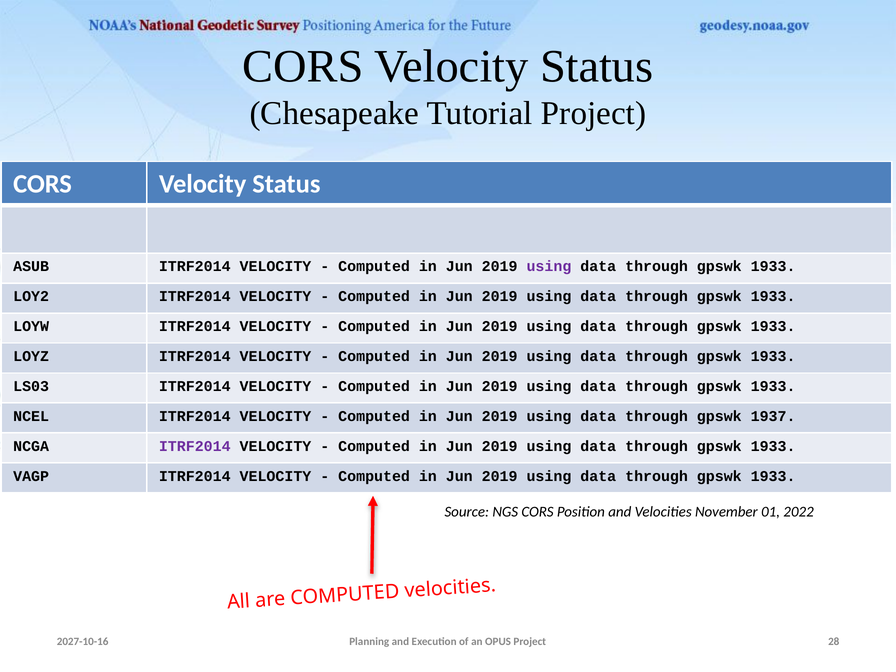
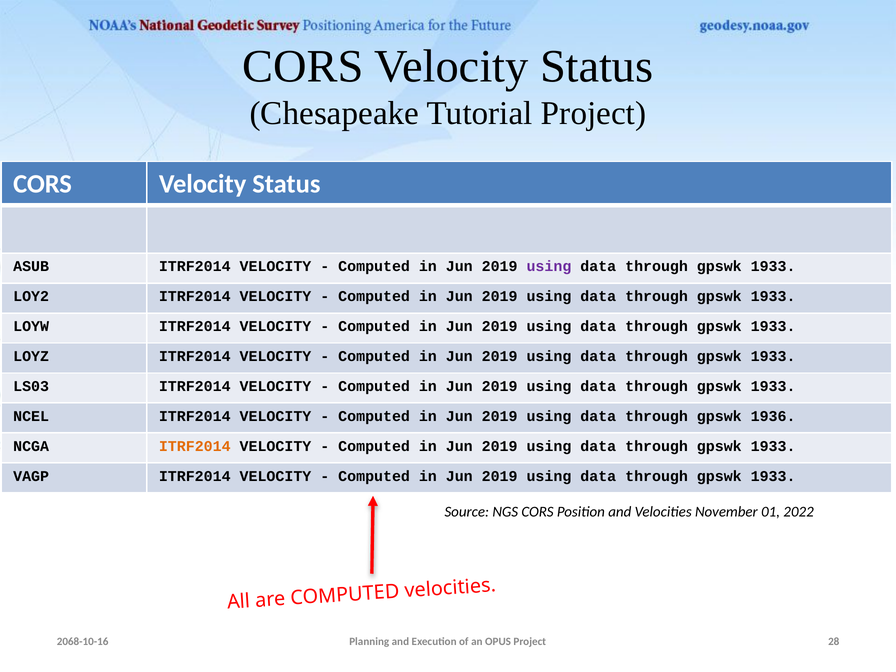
1937: 1937 -> 1936
ITRF2014 at (195, 446) colour: purple -> orange
2027-10-16: 2027-10-16 -> 2068-10-16
